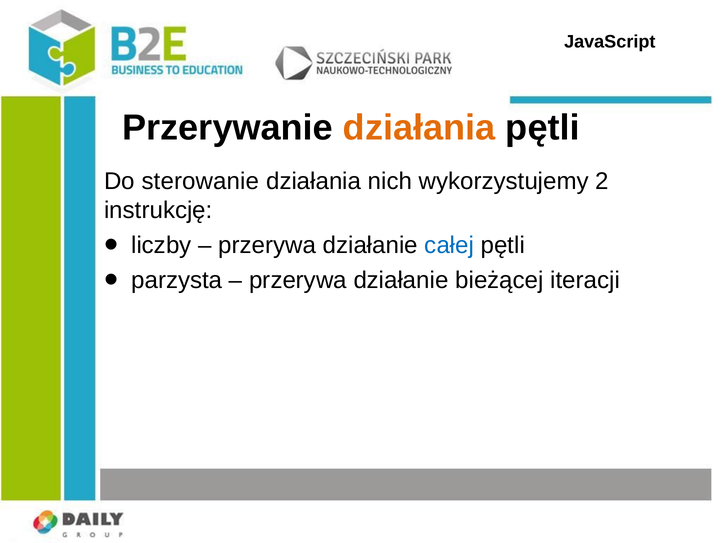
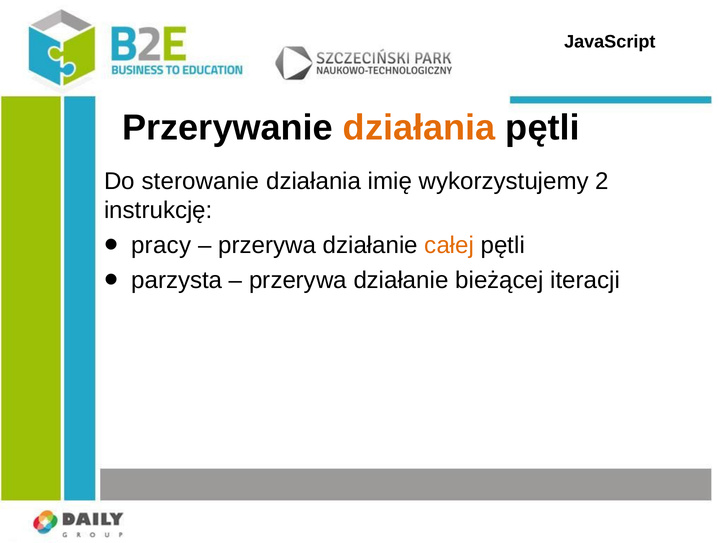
nich: nich -> imię
liczby: liczby -> pracy
całej colour: blue -> orange
